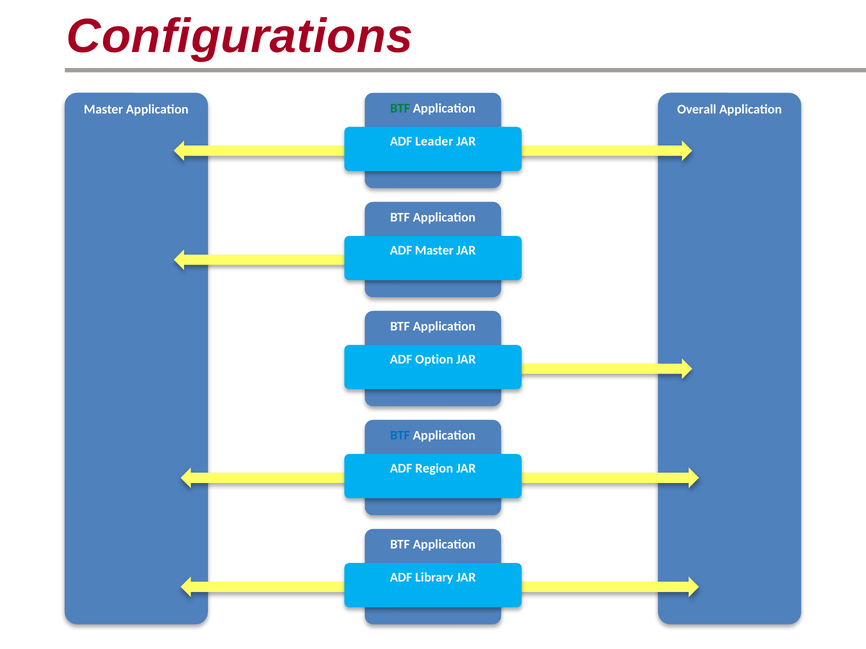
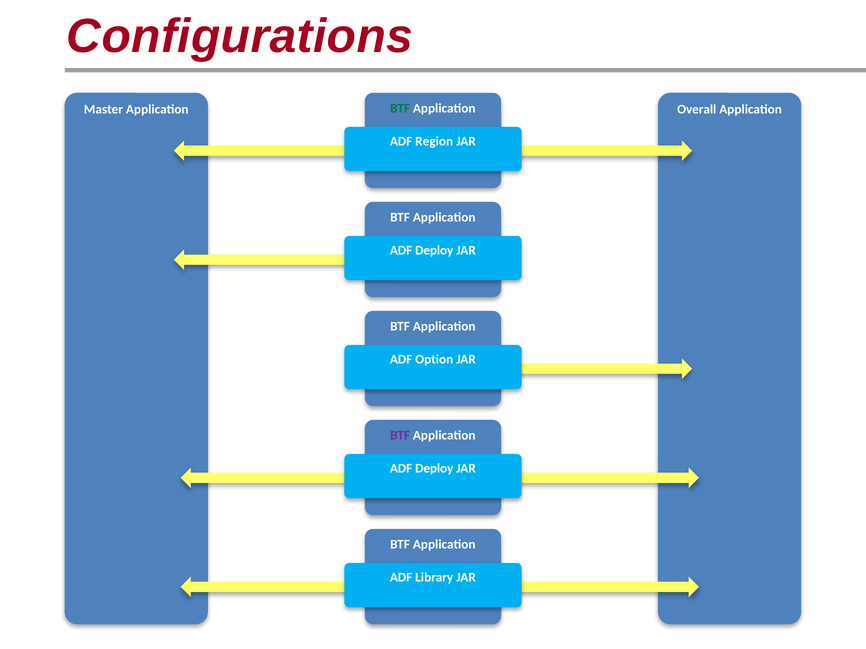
Leader: Leader -> Region
Master at (434, 251): Master -> Deploy
BTF at (400, 436) colour: blue -> purple
Region at (434, 469): Region -> Deploy
